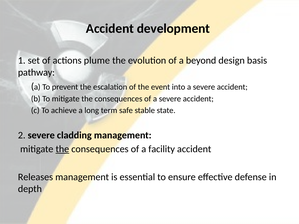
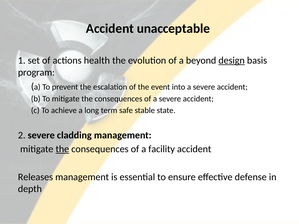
development: development -> unacceptable
plume: plume -> health
design underline: none -> present
pathway: pathway -> program
